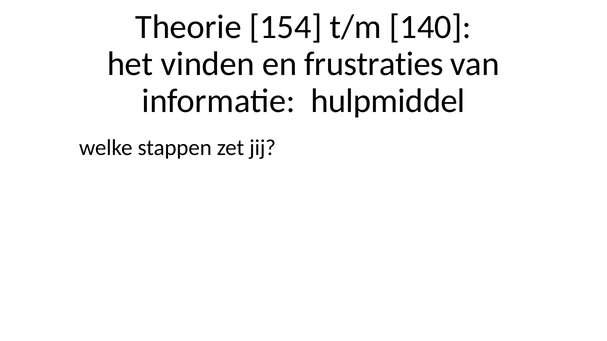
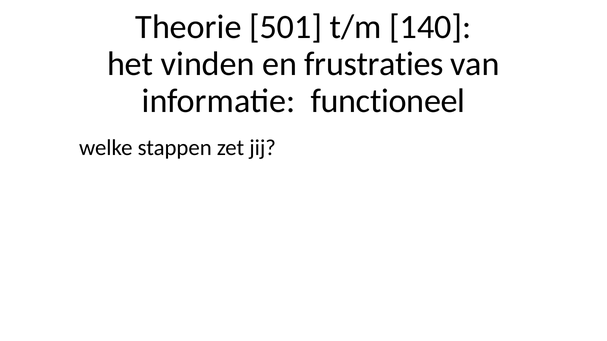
154: 154 -> 501
hulpmiddel: hulpmiddel -> functioneel
